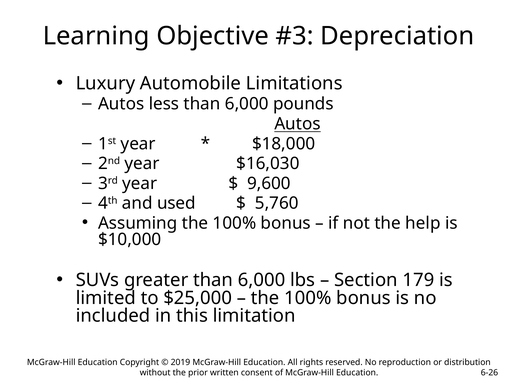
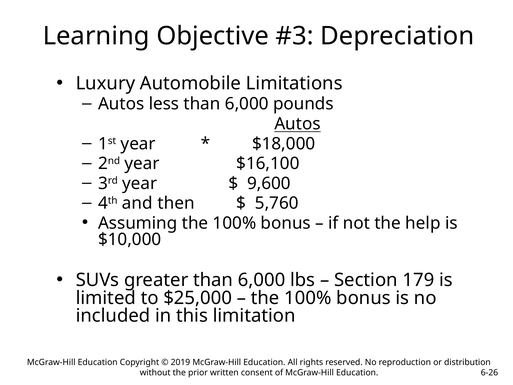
$16,030: $16,030 -> $16,100
used: used -> then
